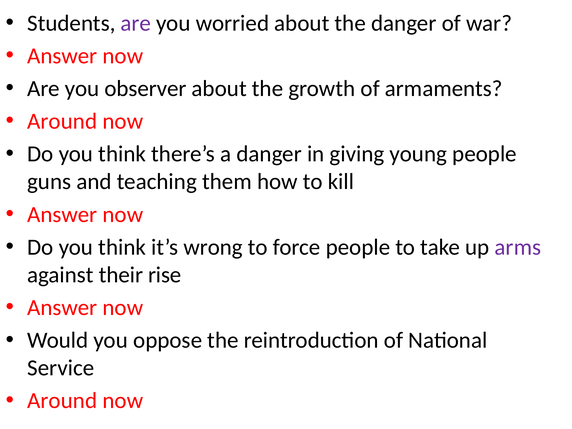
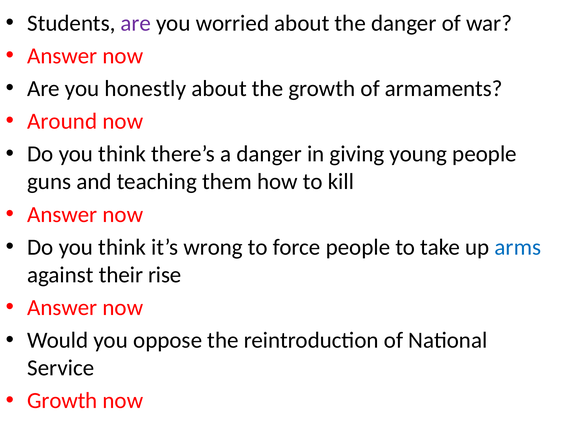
observer: observer -> honestly
arms colour: purple -> blue
Around at (62, 401): Around -> Growth
